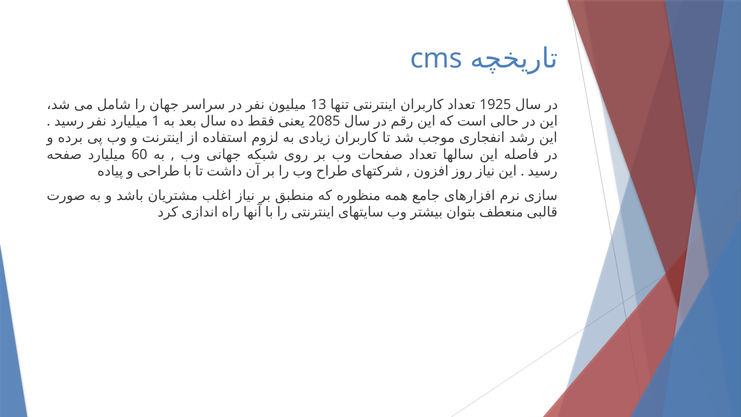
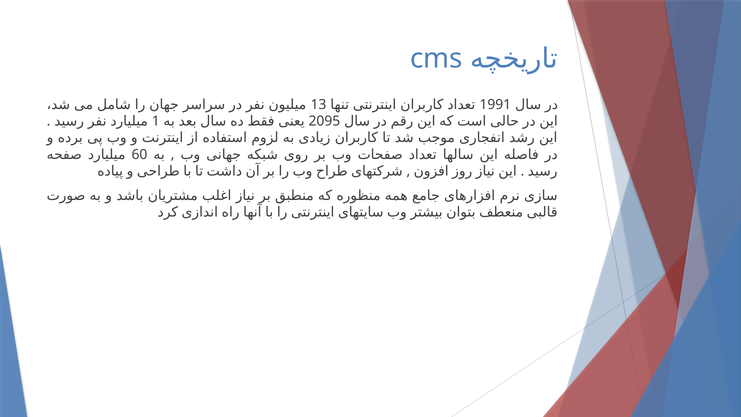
1925: 1925 -> 1991
2085: 2085 -> 2095
